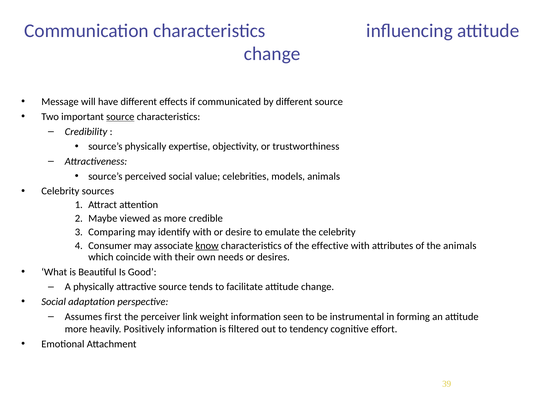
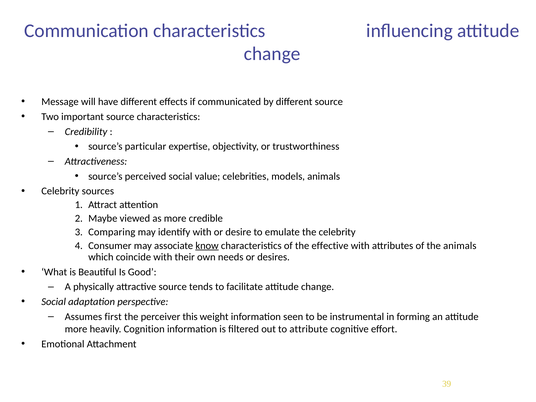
source at (120, 117) underline: present -> none
source’s physically: physically -> particular
link: link -> this
Positively: Positively -> Cognition
tendency: tendency -> attribute
